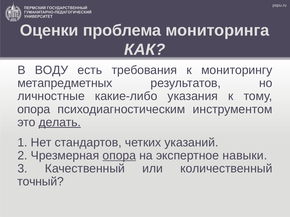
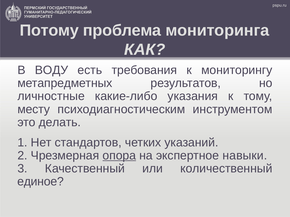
Оценки: Оценки -> Потому
опора at (34, 109): опора -> месту
делать underline: present -> none
точный: точный -> единое
